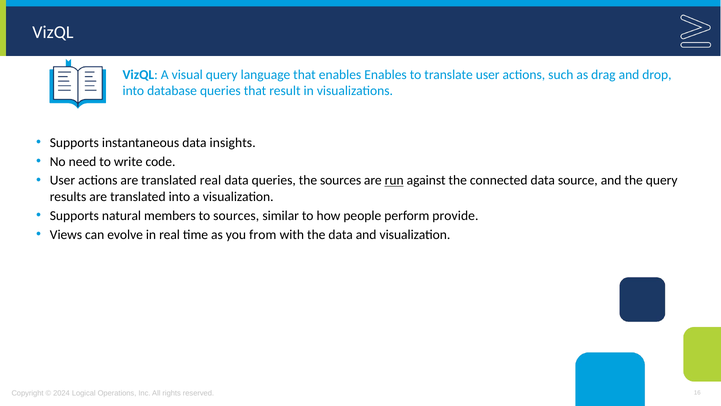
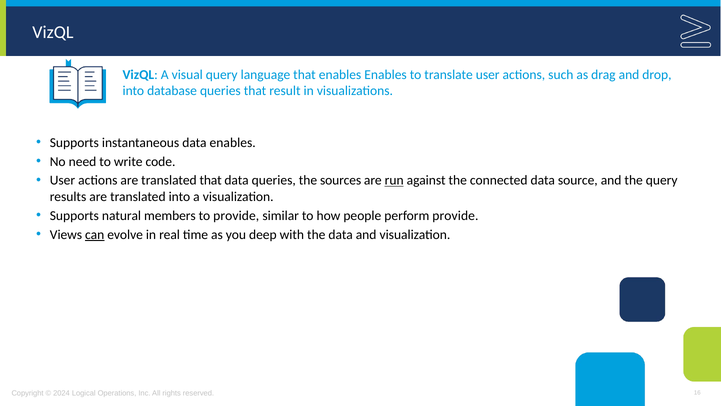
data insights: insights -> enables
translated real: real -> that
to sources: sources -> provide
can underline: none -> present
from: from -> deep
